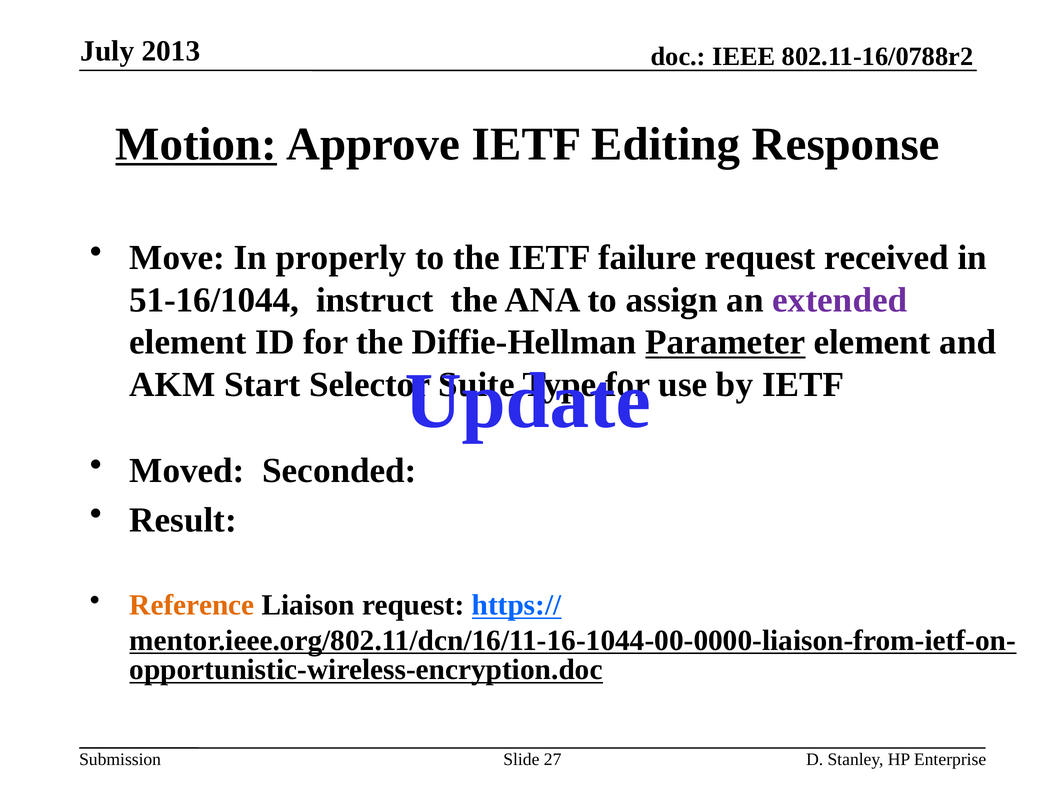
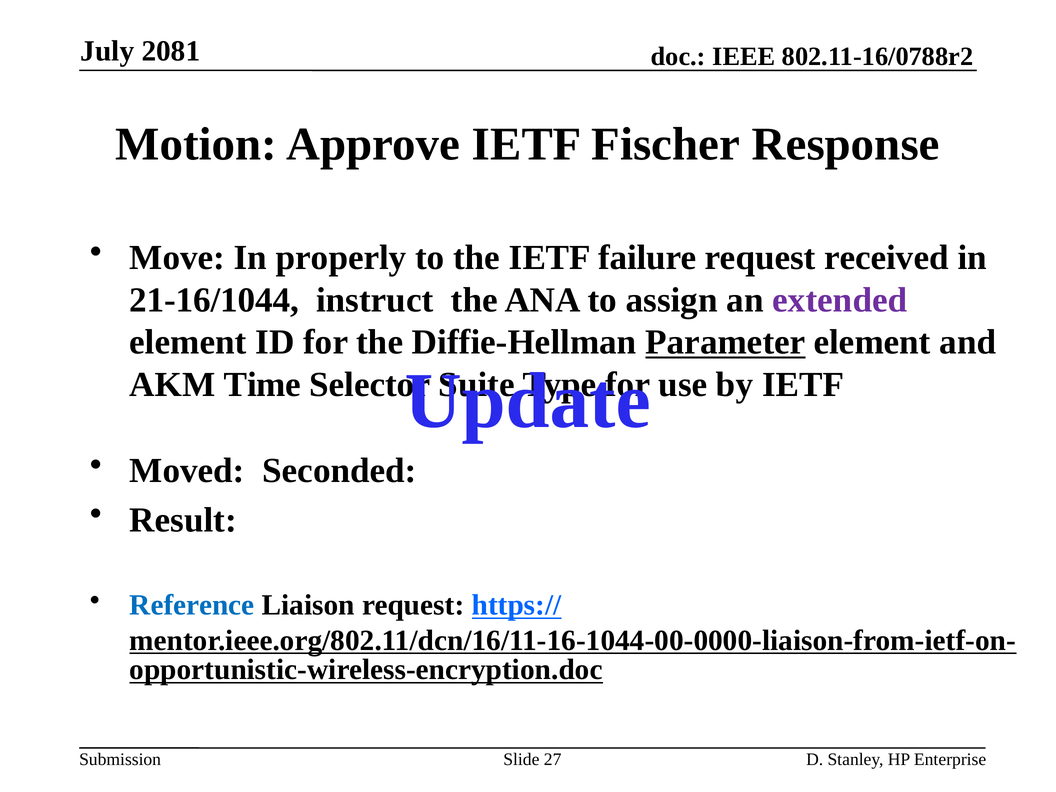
2013: 2013 -> 2081
Motion underline: present -> none
Editing: Editing -> Fischer
51-16/1044: 51-16/1044 -> 21-16/1044
Start: Start -> Time
Reference colour: orange -> blue
